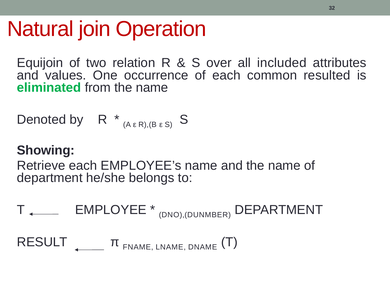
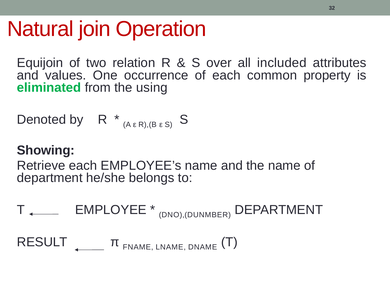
resulted: resulted -> property
from the name: name -> using
